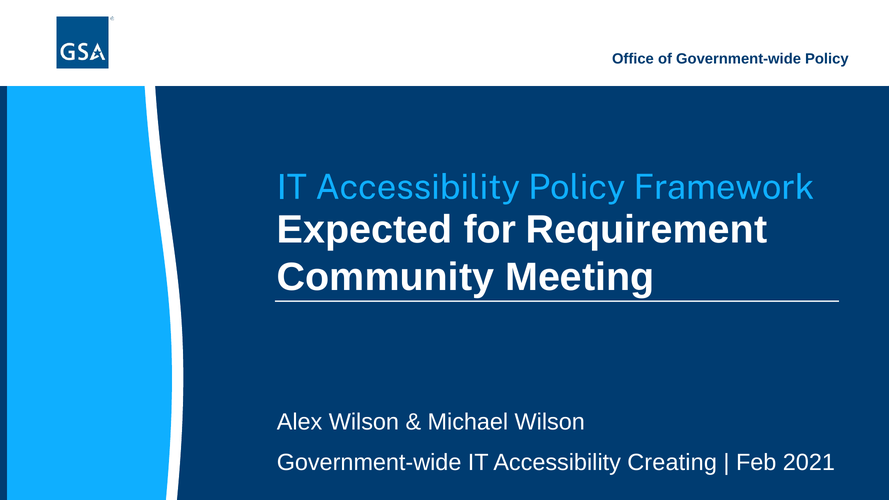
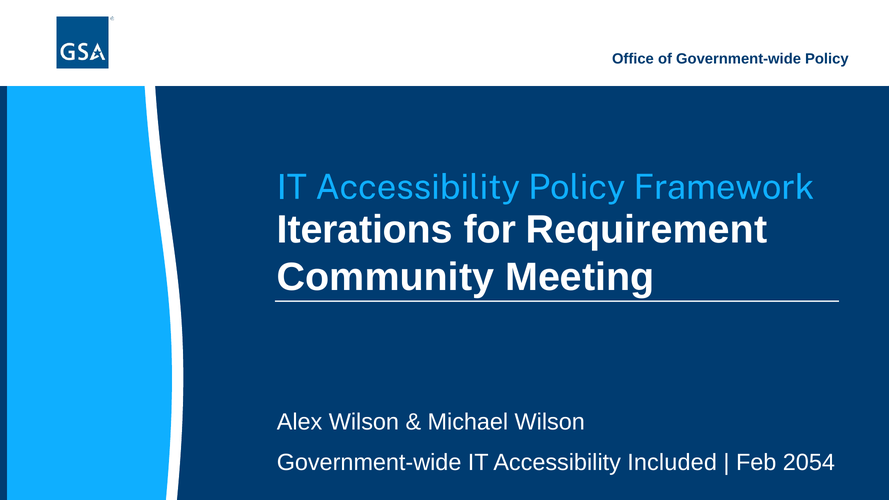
Expected: Expected -> Iterations
Creating: Creating -> Included
2021: 2021 -> 2054
